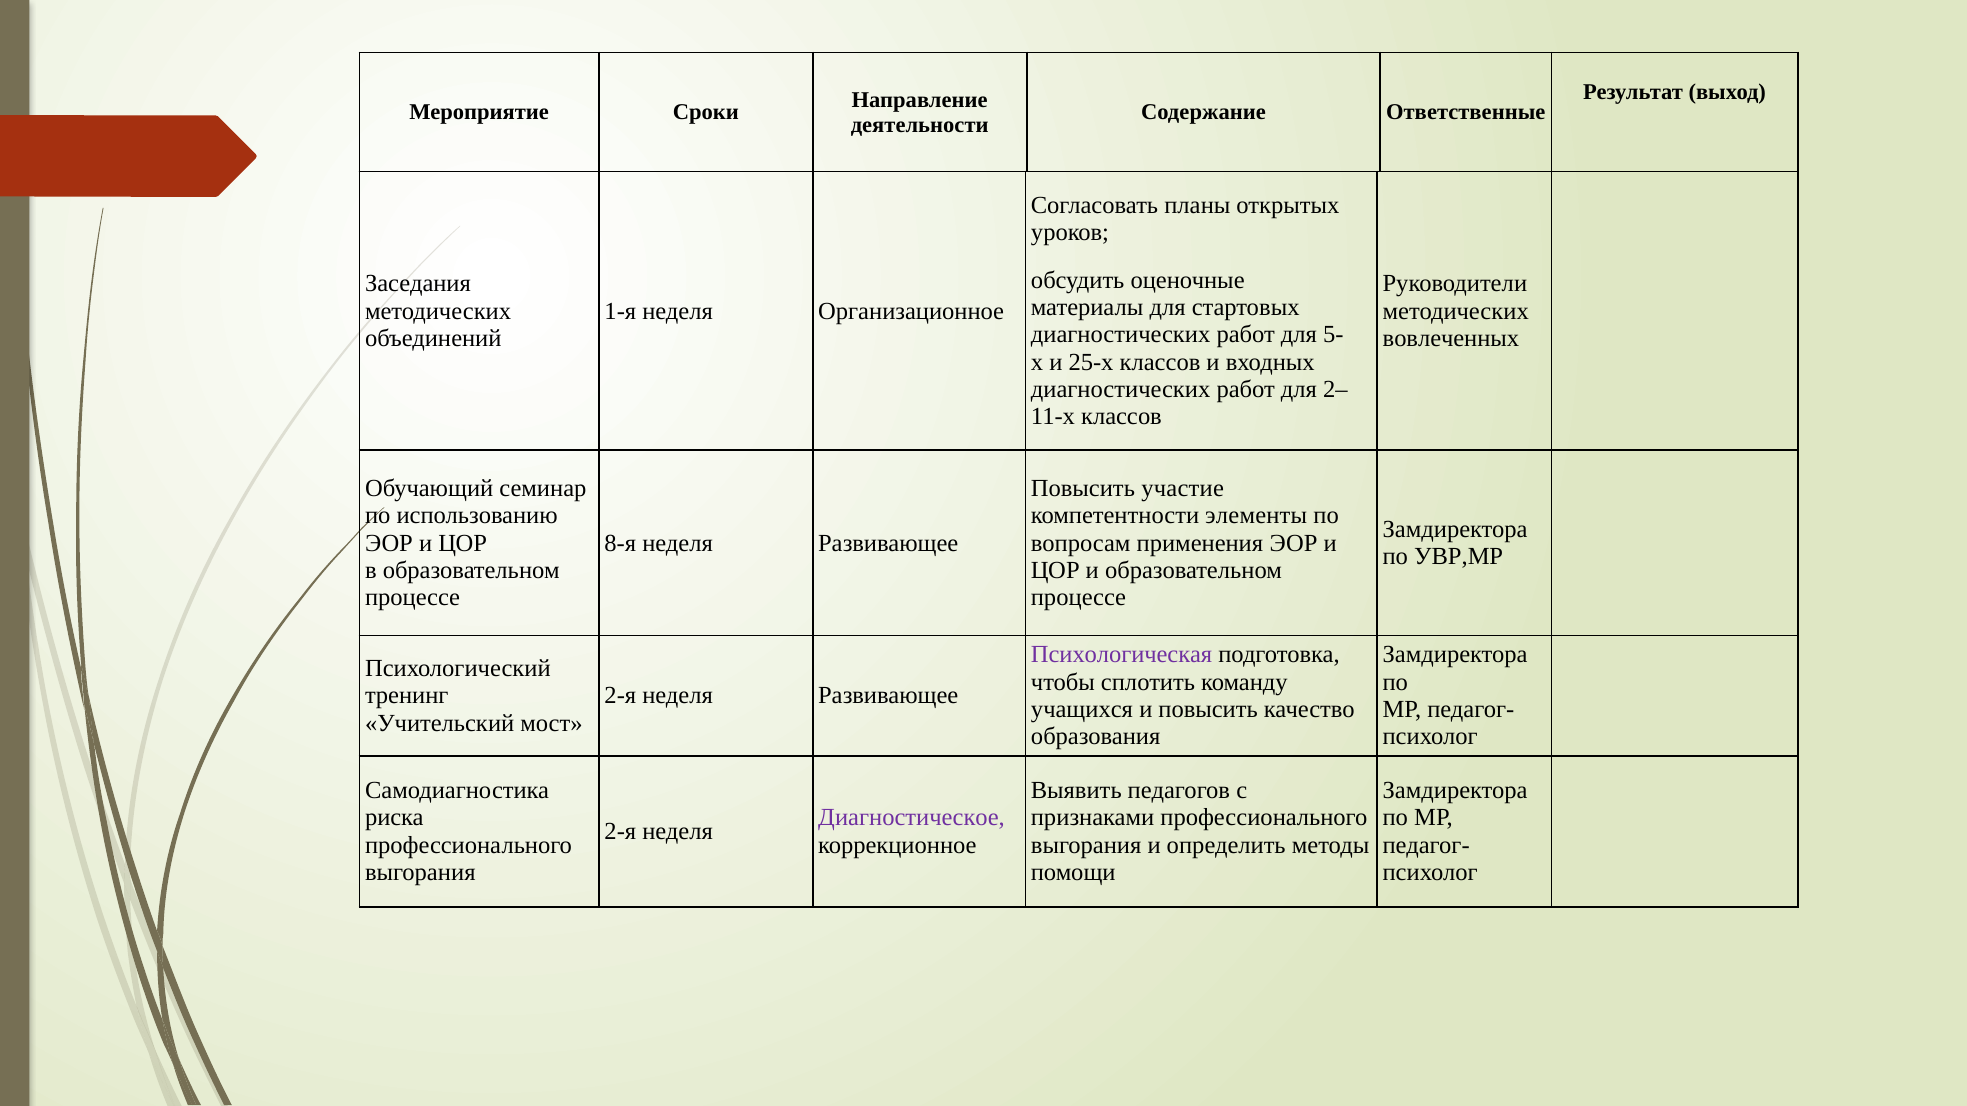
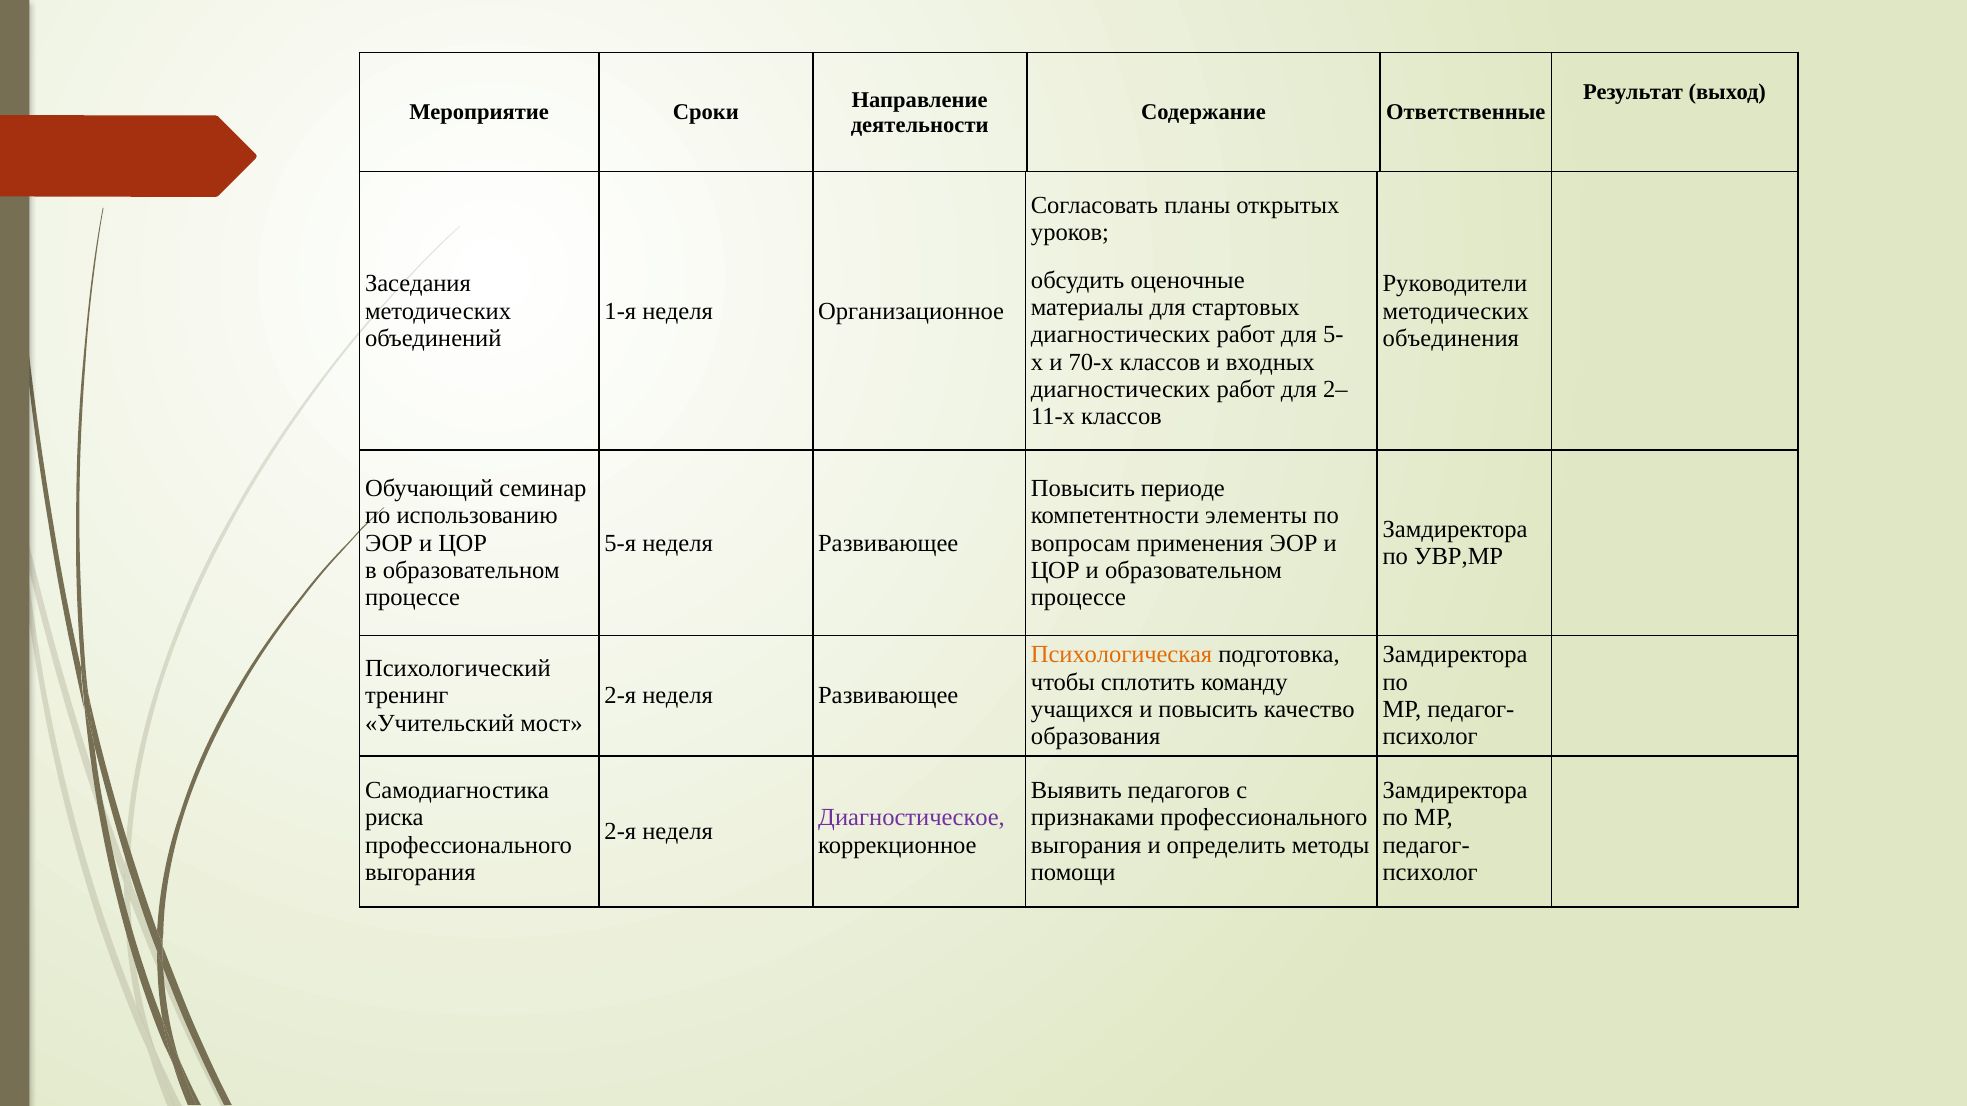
вовлеченных: вовлеченных -> объединения
25-х: 25-х -> 70-х
участие: участие -> периоде
8-я: 8-я -> 5-я
Психологическая colour: purple -> orange
